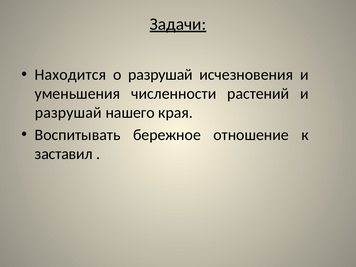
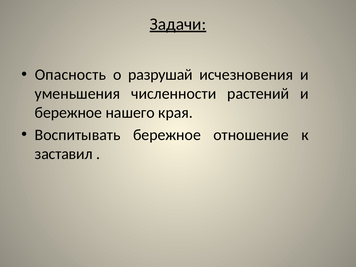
Находится: Находится -> Опасность
разрушай at (68, 113): разрушай -> бережное
